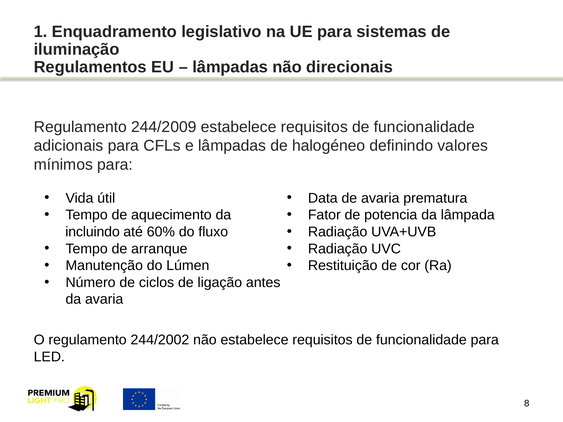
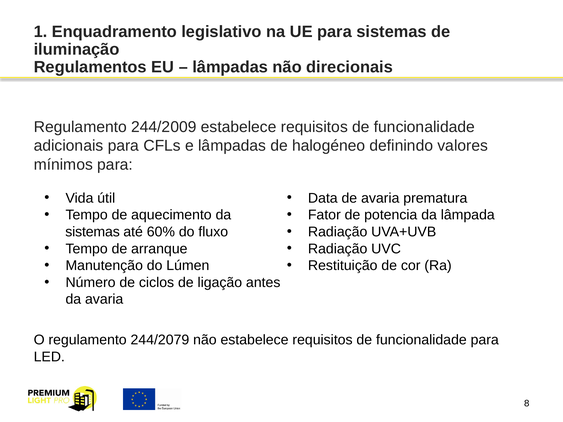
incluindo at (93, 232): incluindo -> sistemas
244/2002: 244/2002 -> 244/2079
